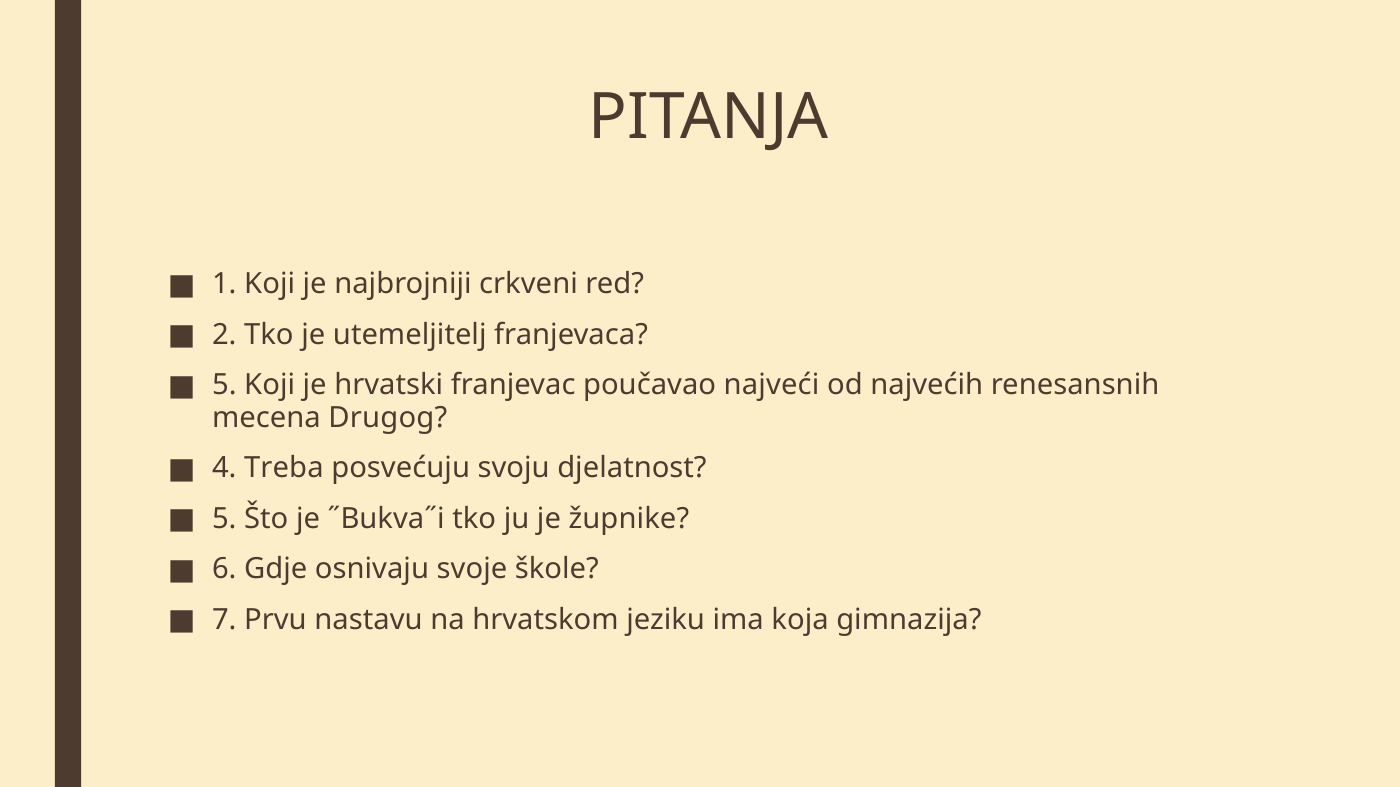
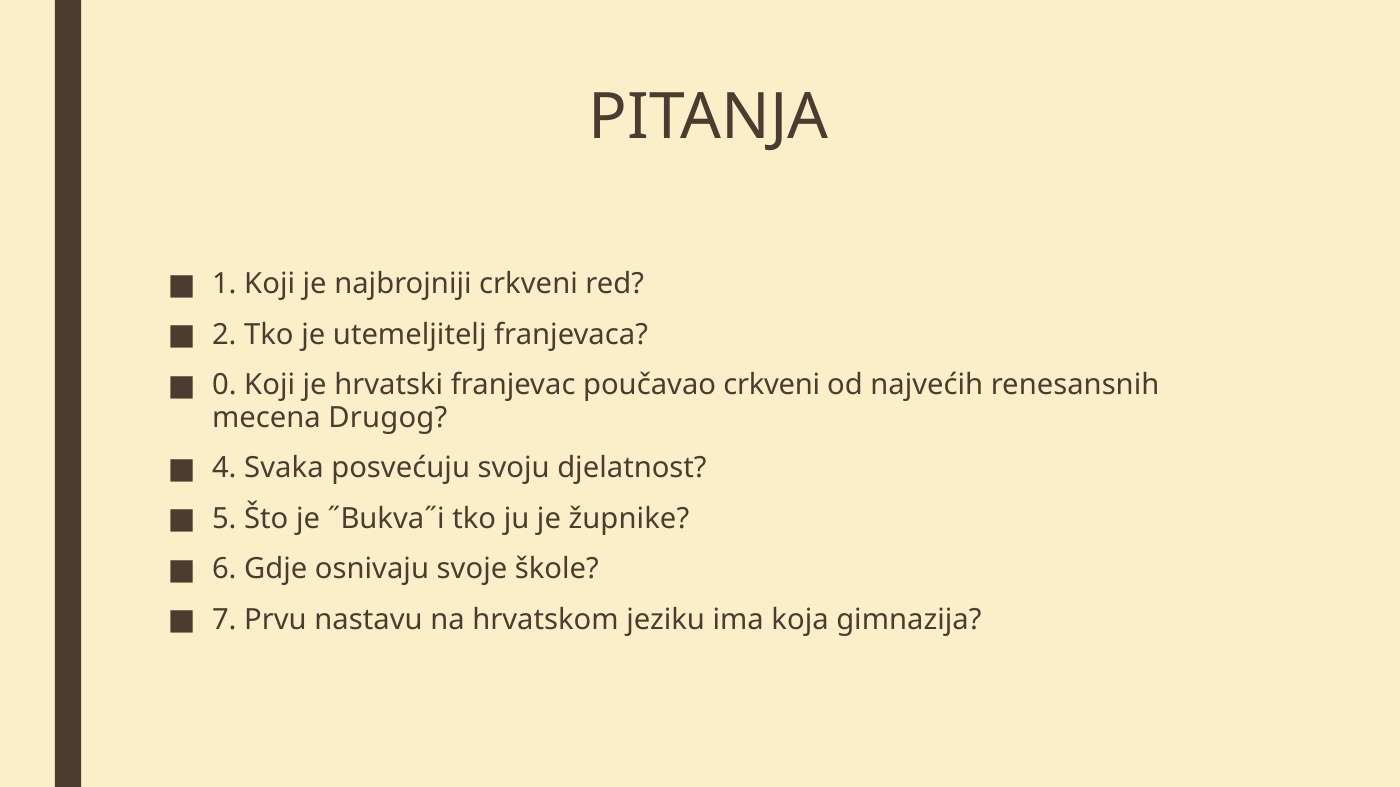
5 at (224, 385): 5 -> 0
poučavao najveći: najveći -> crkveni
Treba: Treba -> Svaka
